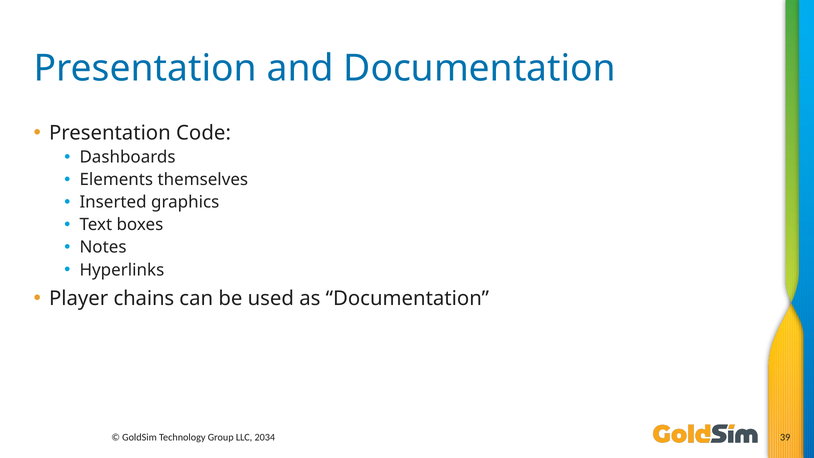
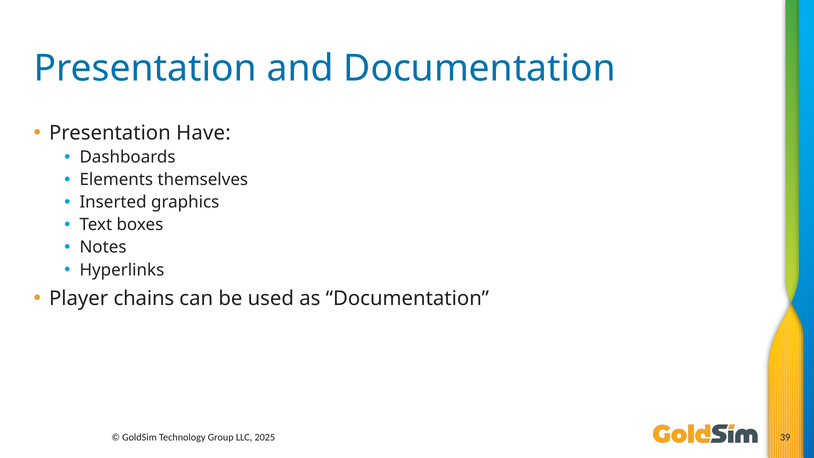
Code: Code -> Have
2034: 2034 -> 2025
